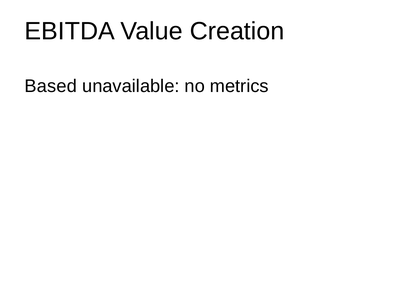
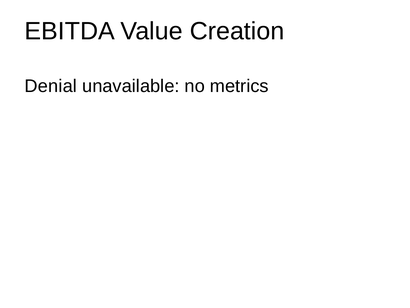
Based: Based -> Denial
